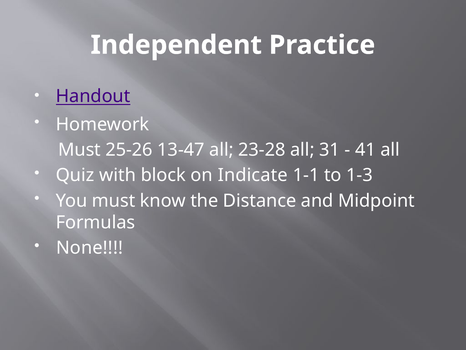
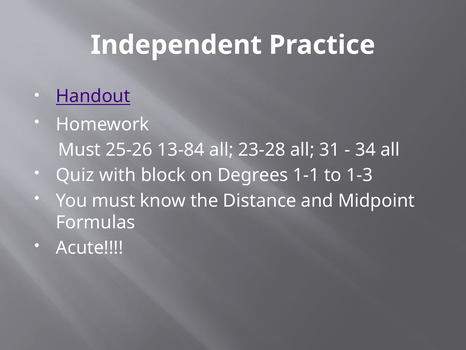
13-47: 13-47 -> 13-84
41: 41 -> 34
Indicate: Indicate -> Degrees
None: None -> Acute
